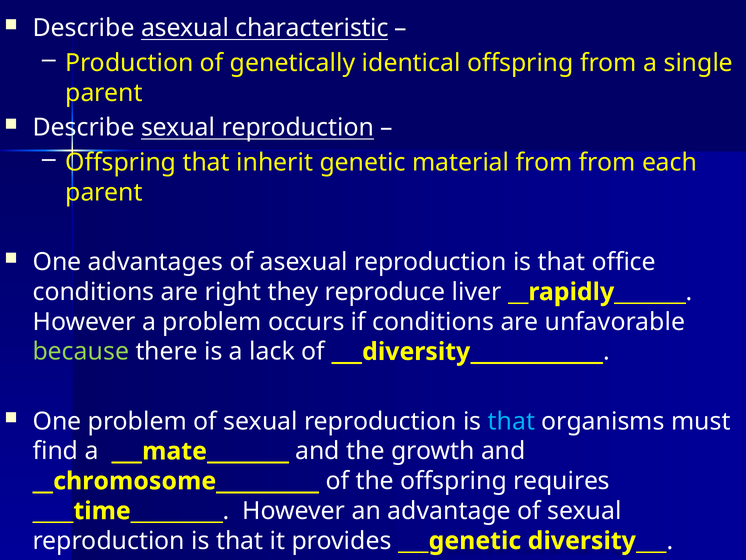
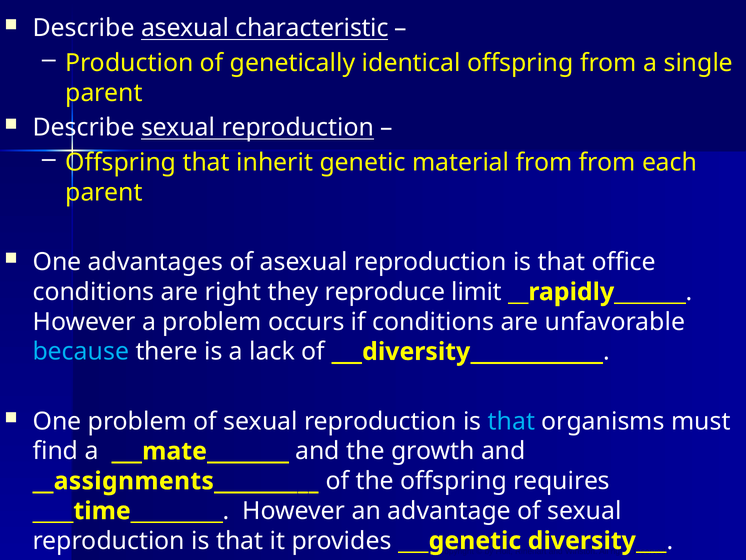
liver: liver -> limit
because colour: light green -> light blue
__chromosome__________: __chromosome__________ -> __assignments__________
